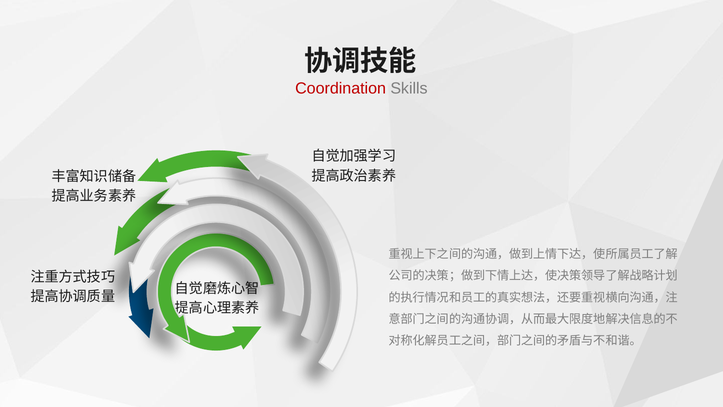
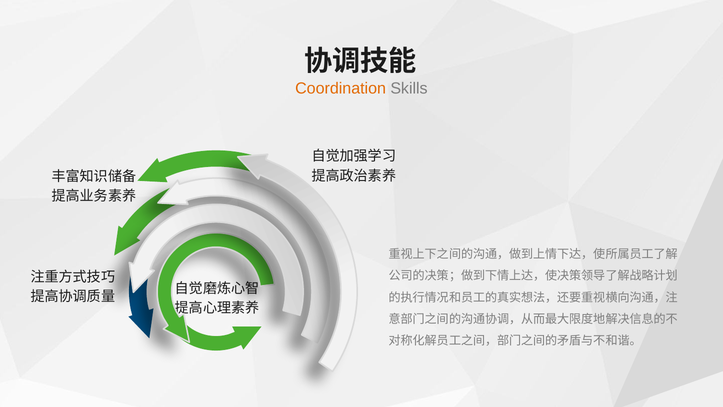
Coordination colour: red -> orange
